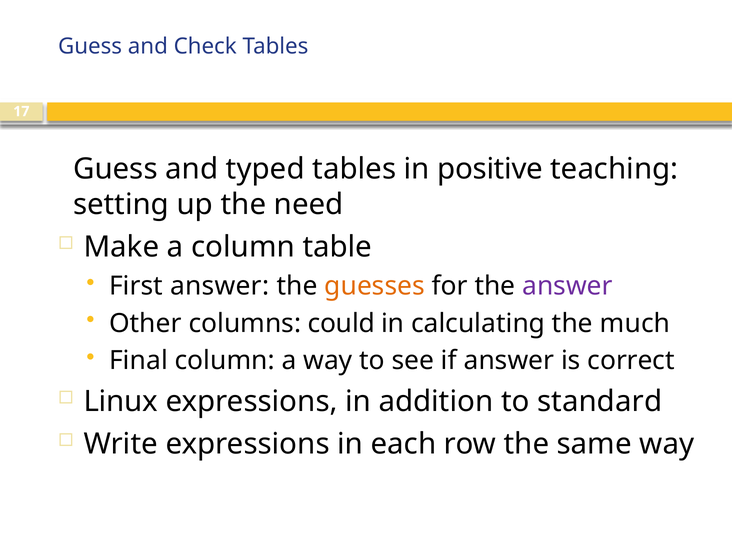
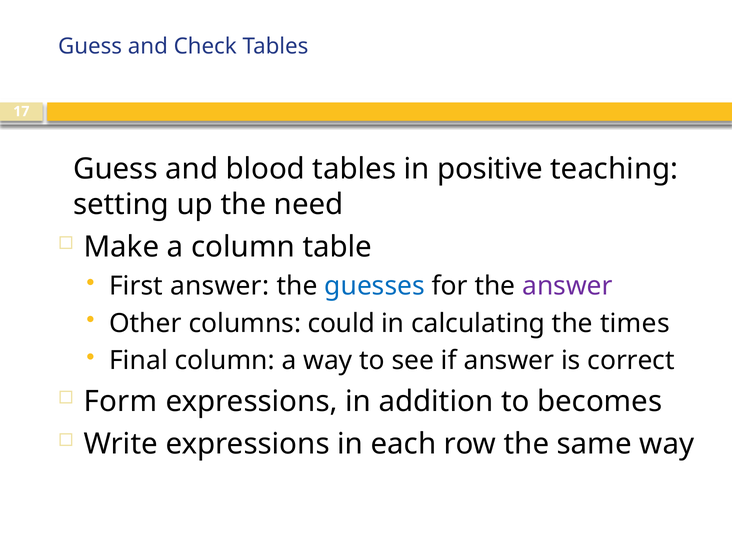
typed: typed -> blood
guesses colour: orange -> blue
much: much -> times
Linux: Linux -> Form
standard: standard -> becomes
